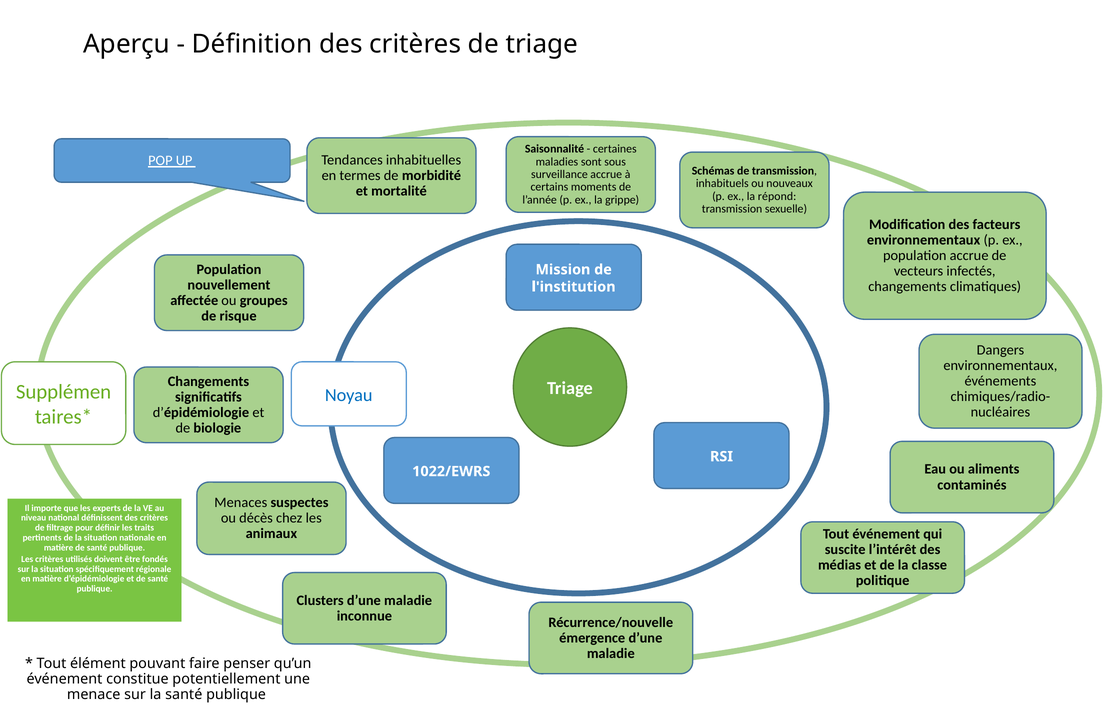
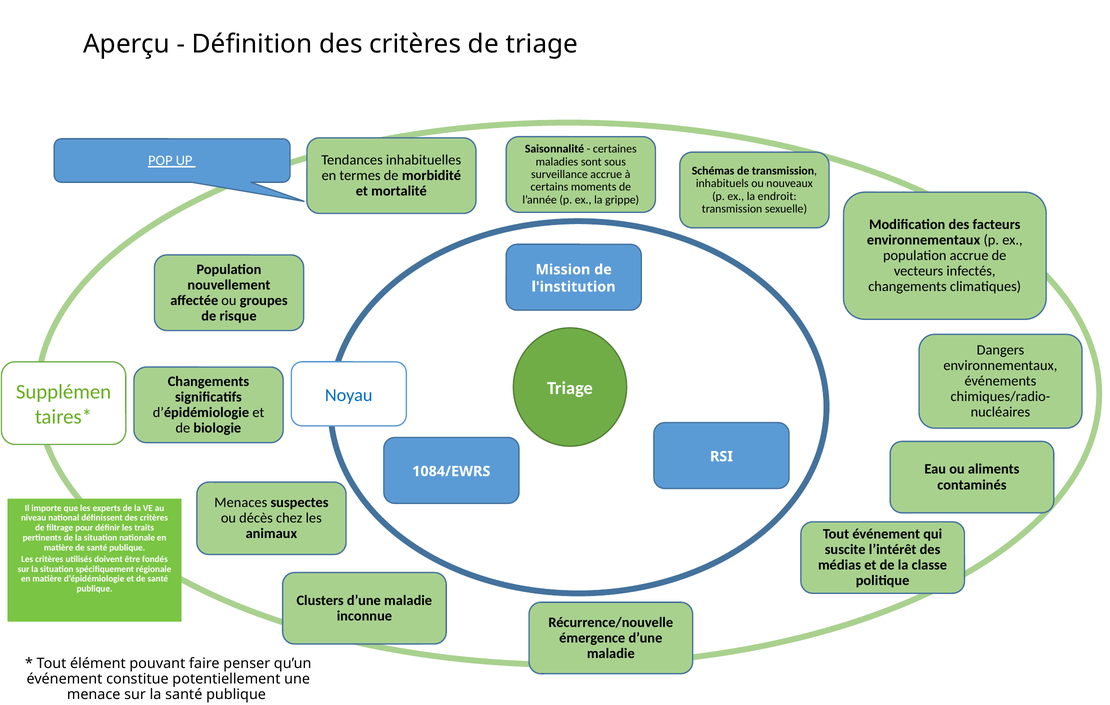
répond: répond -> endroit
1022/EWRS: 1022/EWRS -> 1084/EWRS
